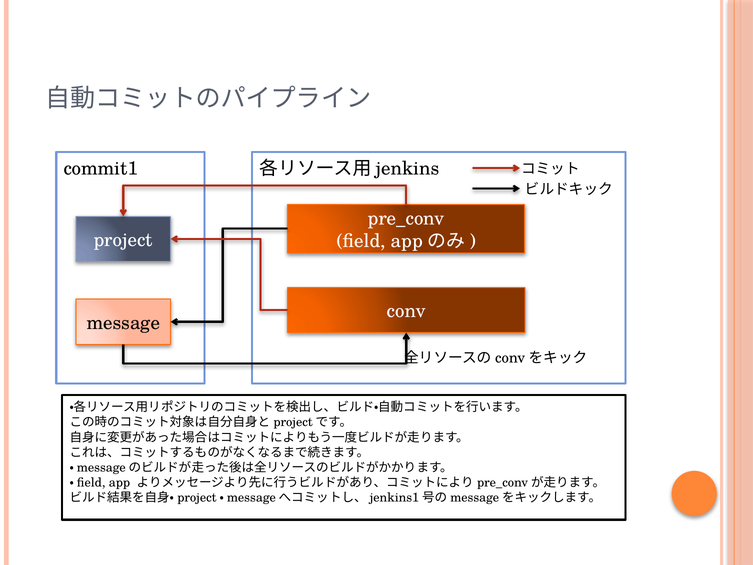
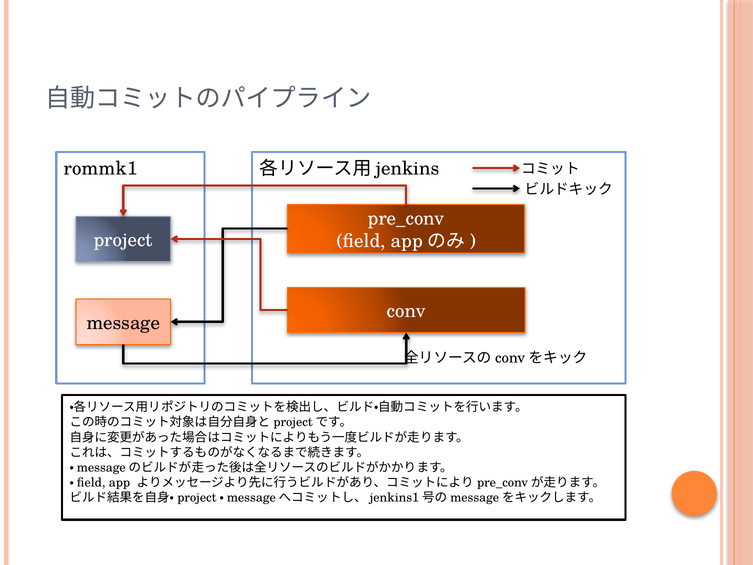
commit1: commit1 -> rommk1
